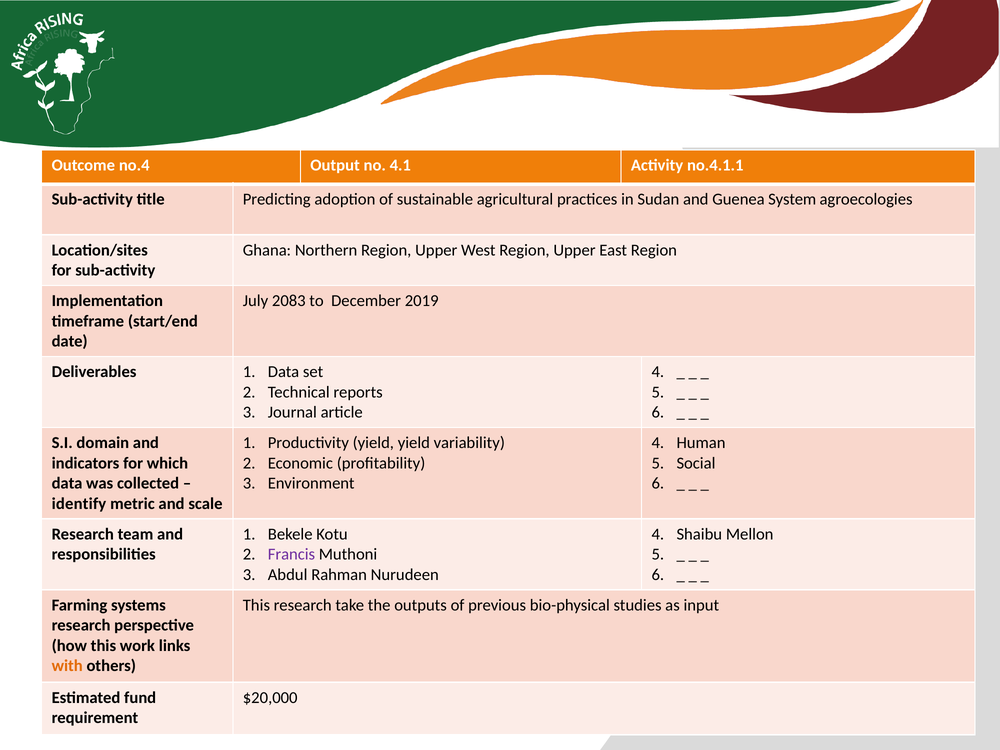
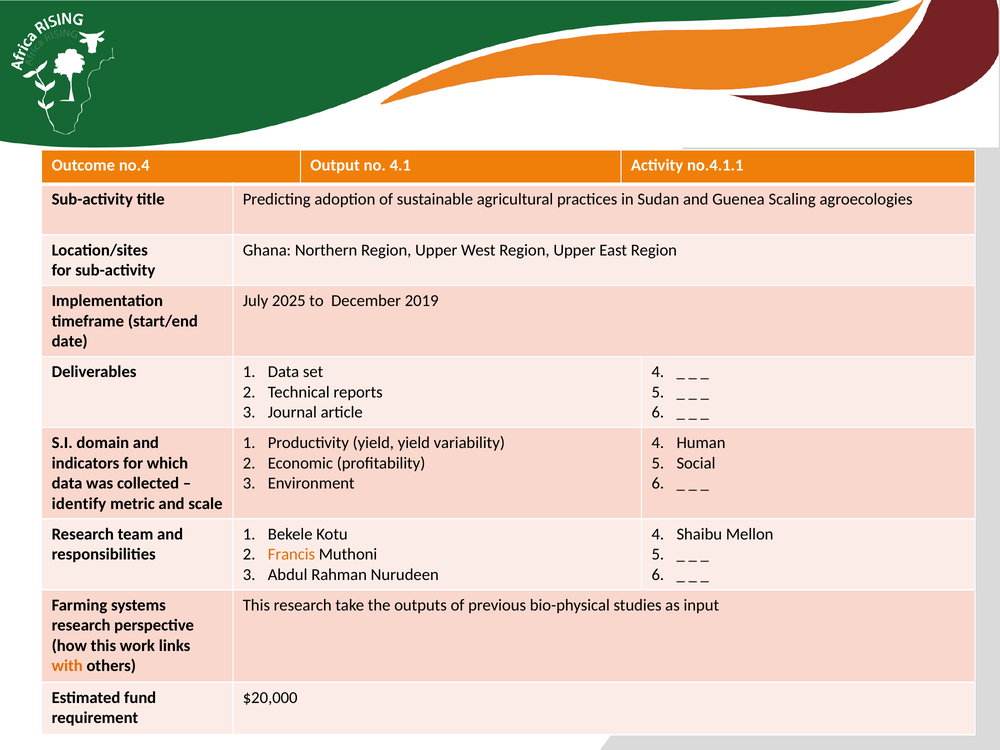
System: System -> Scaling
2083: 2083 -> 2025
Francis colour: purple -> orange
